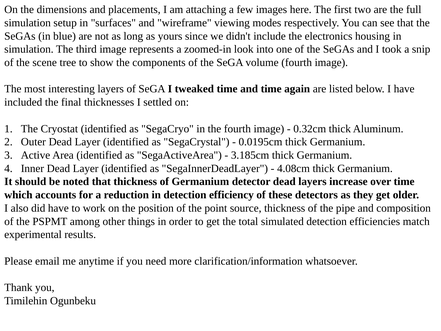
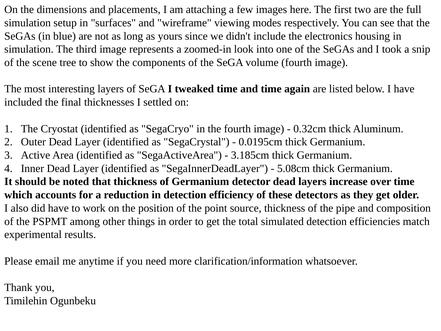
4.08cm: 4.08cm -> 5.08cm
